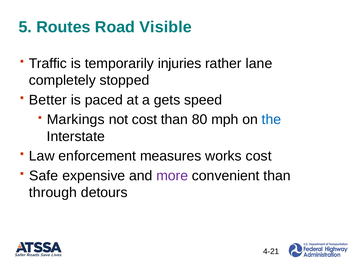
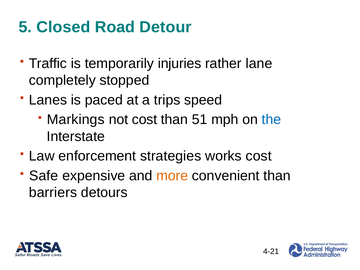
Routes: Routes -> Closed
Visible: Visible -> Detour
Better: Better -> Lanes
gets: gets -> trips
80: 80 -> 51
measures: measures -> strategies
more colour: purple -> orange
through: through -> barriers
